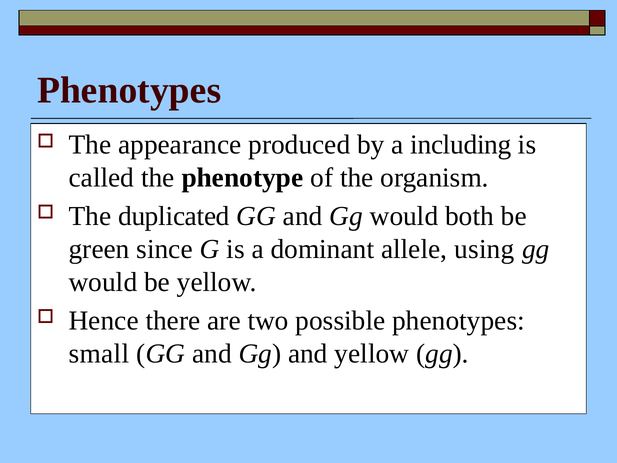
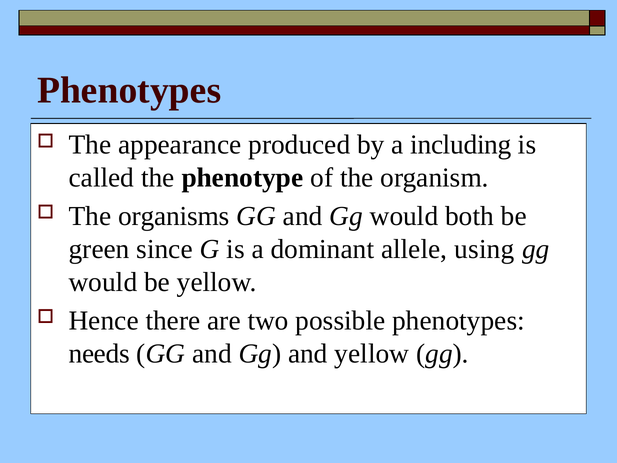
duplicated: duplicated -> organisms
small: small -> needs
